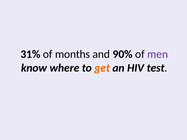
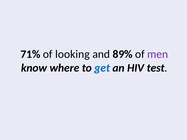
31%: 31% -> 71%
months: months -> looking
90%: 90% -> 89%
get colour: orange -> blue
